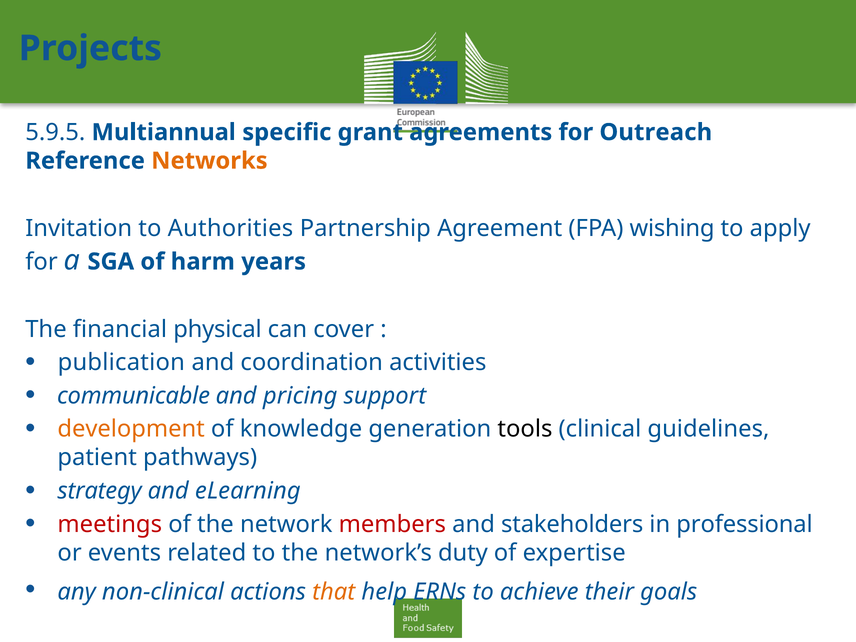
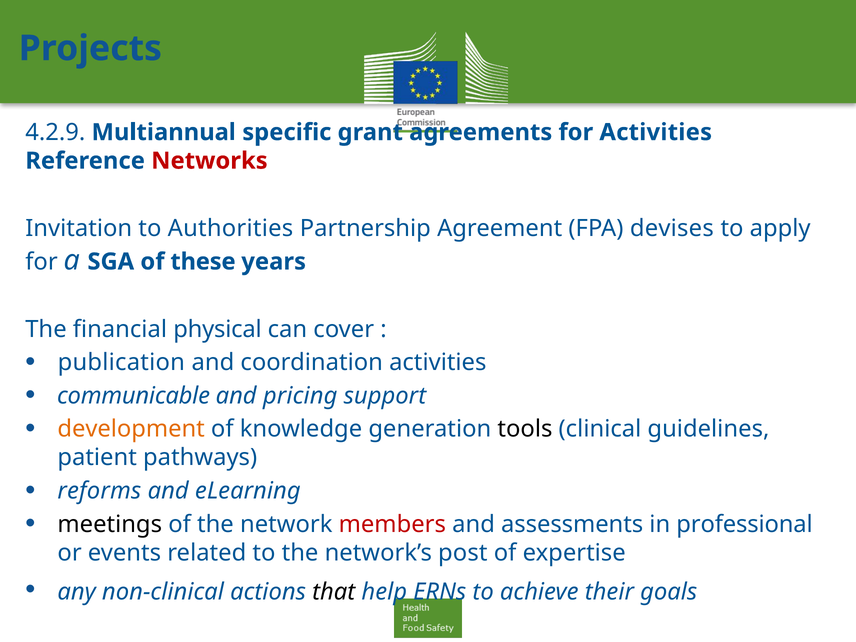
5.9.5: 5.9.5 -> 4.2.9
for Outreach: Outreach -> Activities
Networks colour: orange -> red
wishing: wishing -> devises
harm: harm -> these
strategy: strategy -> reforms
meetings colour: red -> black
stakeholders: stakeholders -> assessments
duty: duty -> post
that colour: orange -> black
